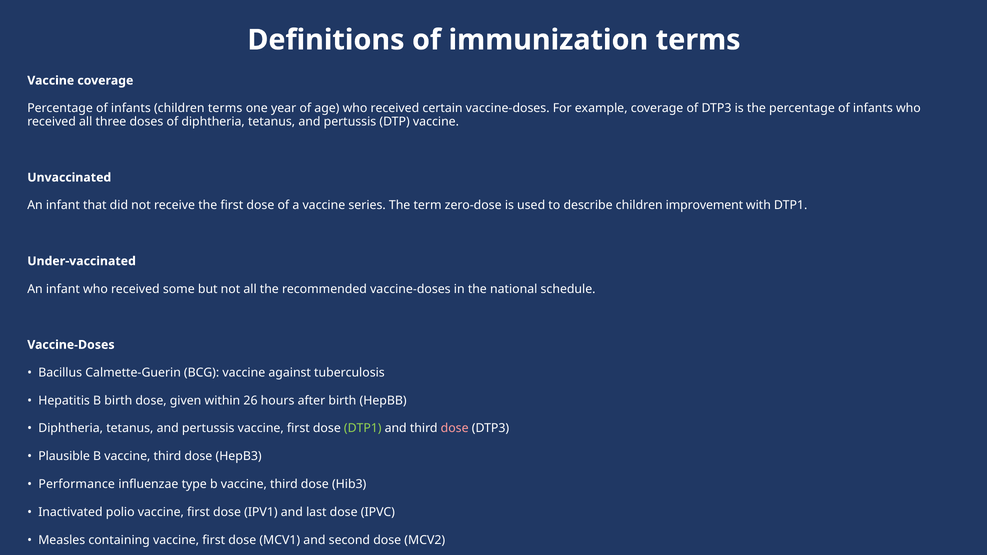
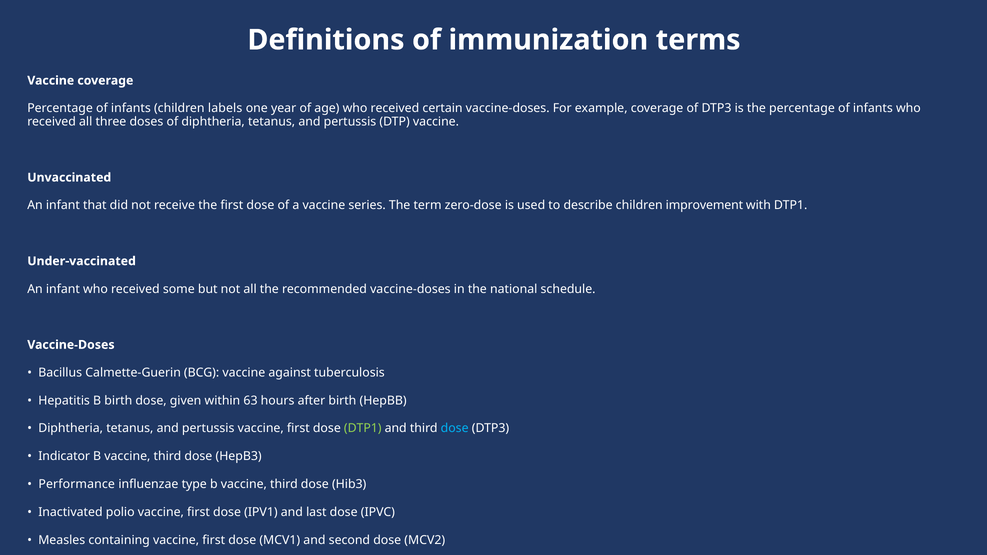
children terms: terms -> labels
26: 26 -> 63
dose at (455, 429) colour: pink -> light blue
Plausible: Plausible -> Indicator
